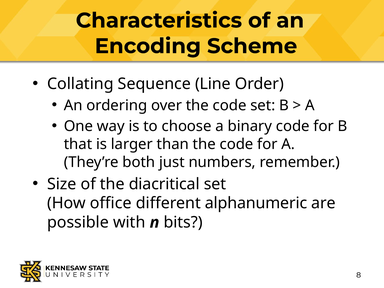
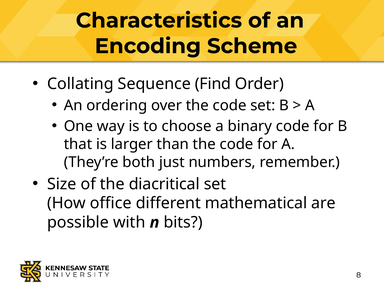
Line: Line -> Find
alphanumeric: alphanumeric -> mathematical
